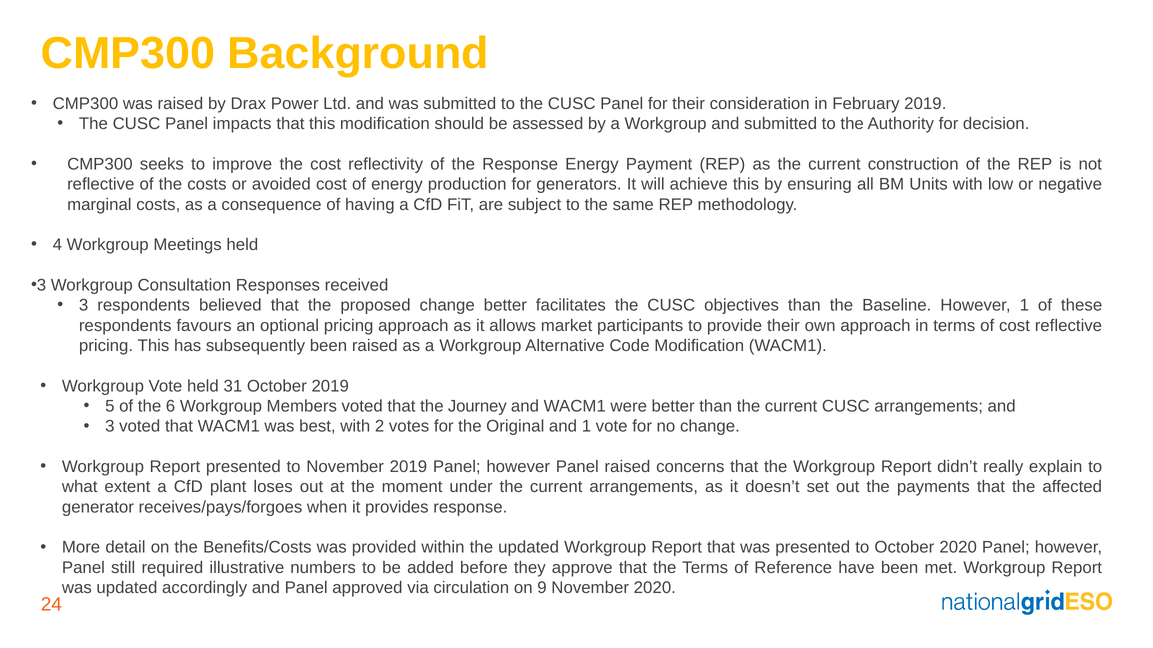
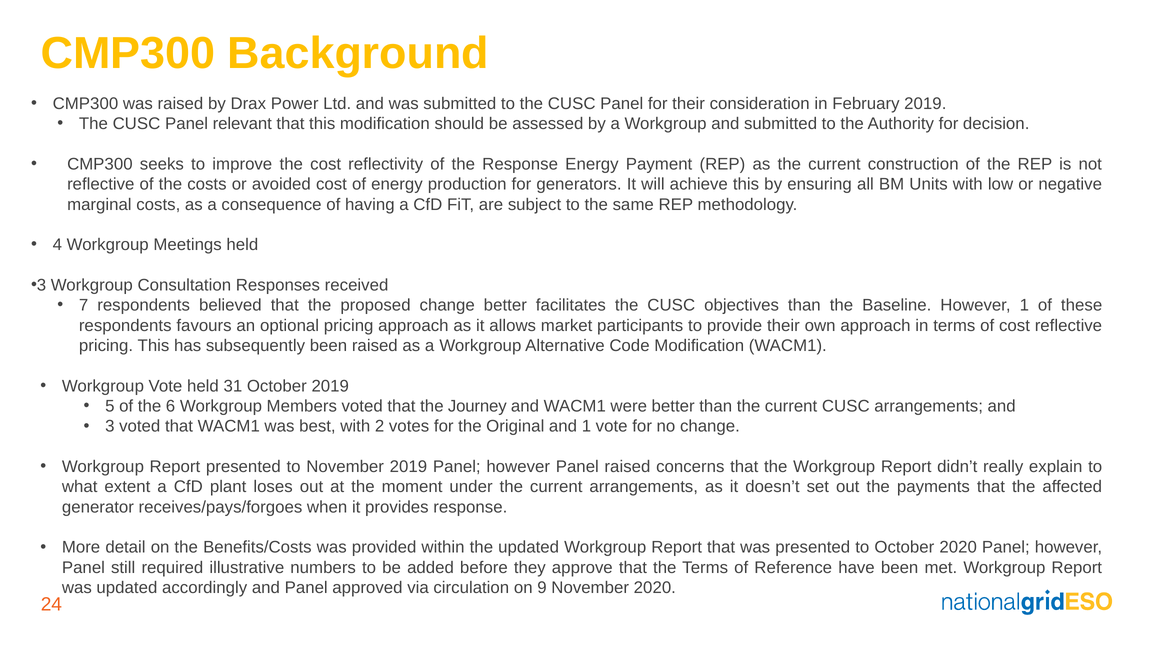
impacts: impacts -> relevant
3 at (84, 306): 3 -> 7
